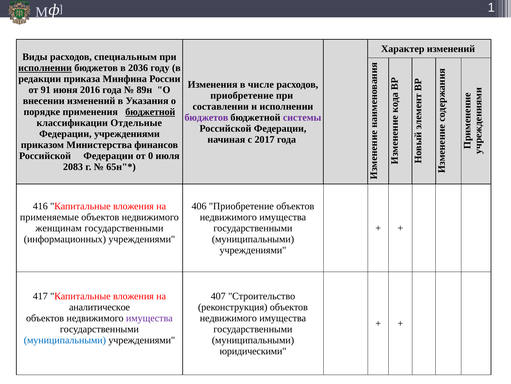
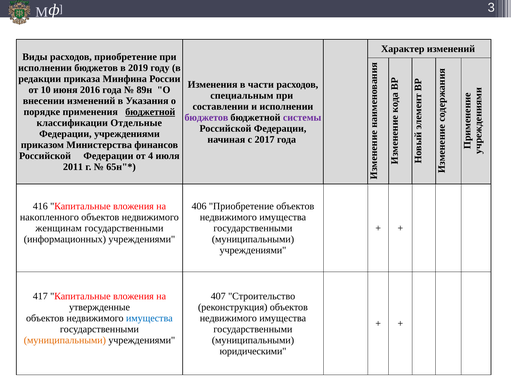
1: 1 -> 3
расходов специальным: специальным -> приобретение
исполнении at (45, 68) underline: present -> none
2036: 2036 -> 2019
числе: числе -> части
91: 91 -> 10
приобретение at (242, 95): приобретение -> специальным
0: 0 -> 4
2083: 2083 -> 2011
применяемые: применяемые -> накопленного
аналитическое: аналитическое -> утвержденные
имущества at (149, 317) colour: purple -> blue
муниципальными at (65, 339) colour: blue -> orange
